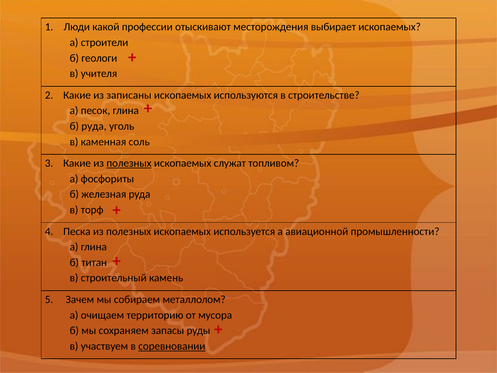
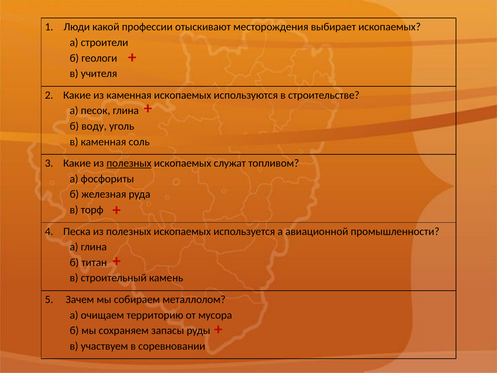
из записаны: записаны -> каменная
б руда: руда -> воду
соревновании underline: present -> none
